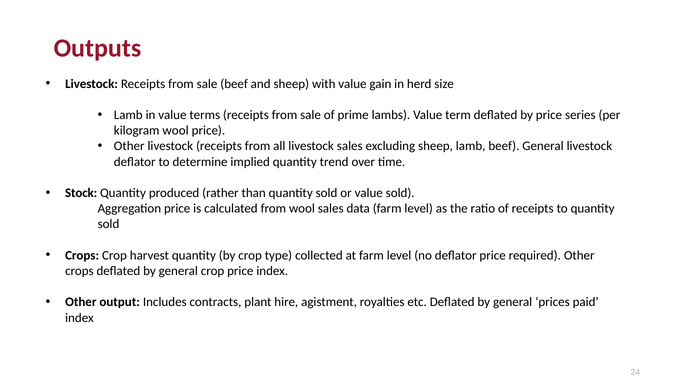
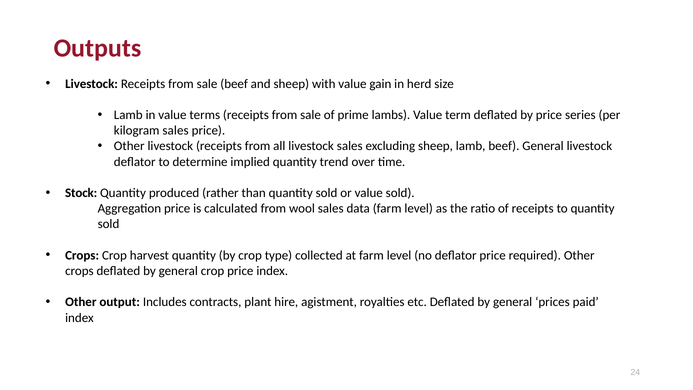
kilogram wool: wool -> sales
